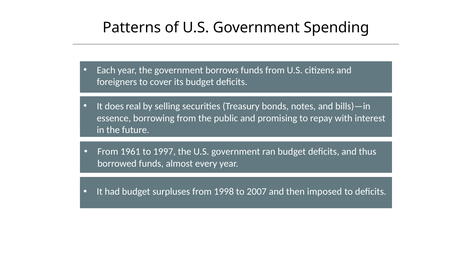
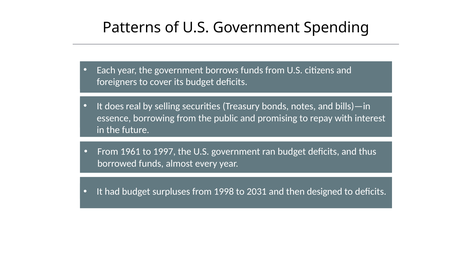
2007: 2007 -> 2031
imposed: imposed -> designed
